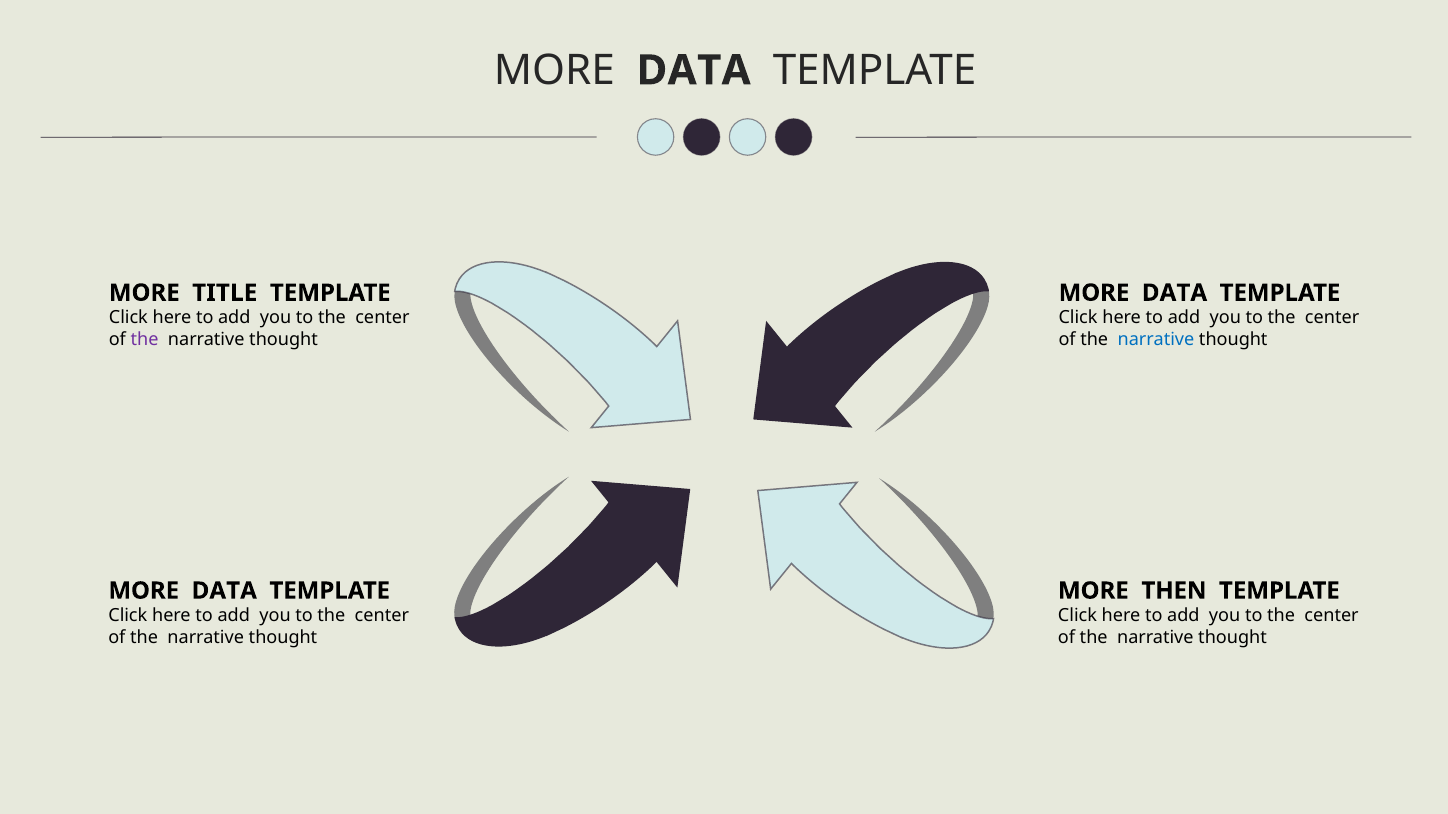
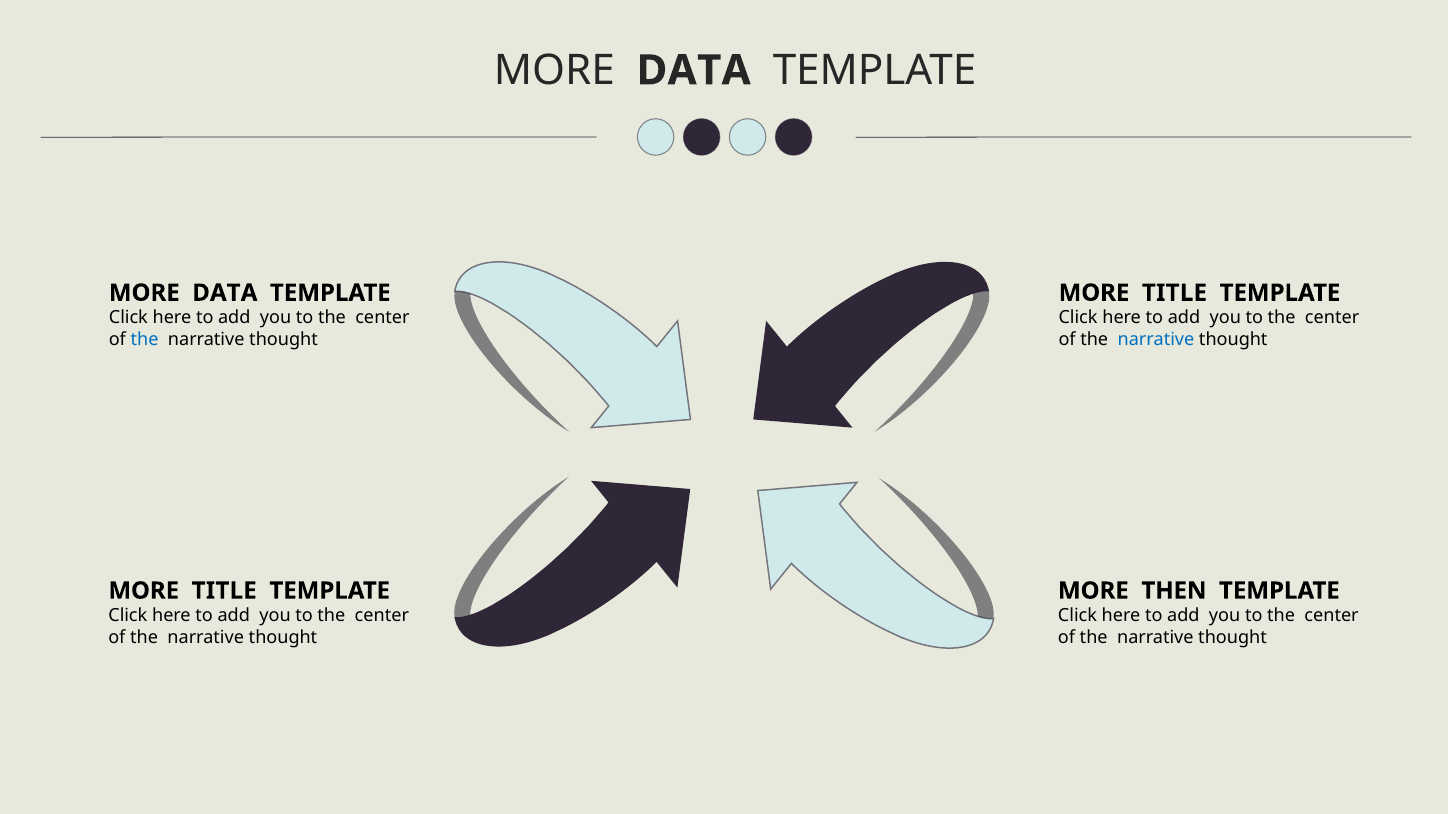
TITLE at (225, 293): TITLE -> DATA
DATA at (1175, 293): DATA -> TITLE
the at (145, 340) colour: purple -> blue
DATA at (224, 591): DATA -> TITLE
